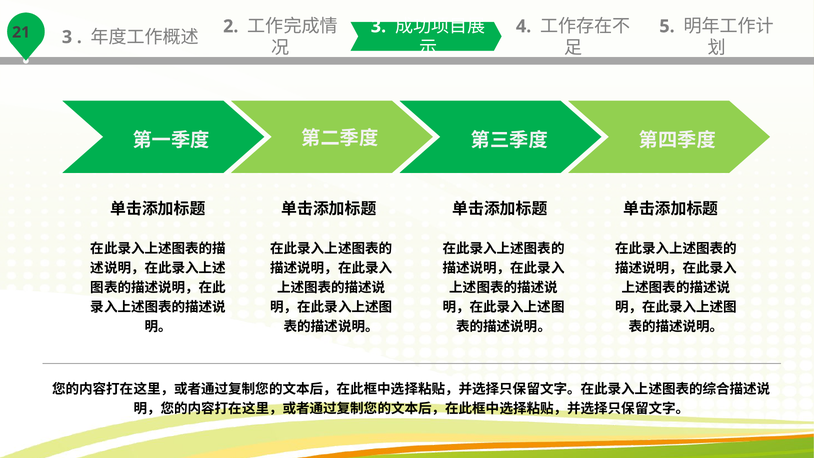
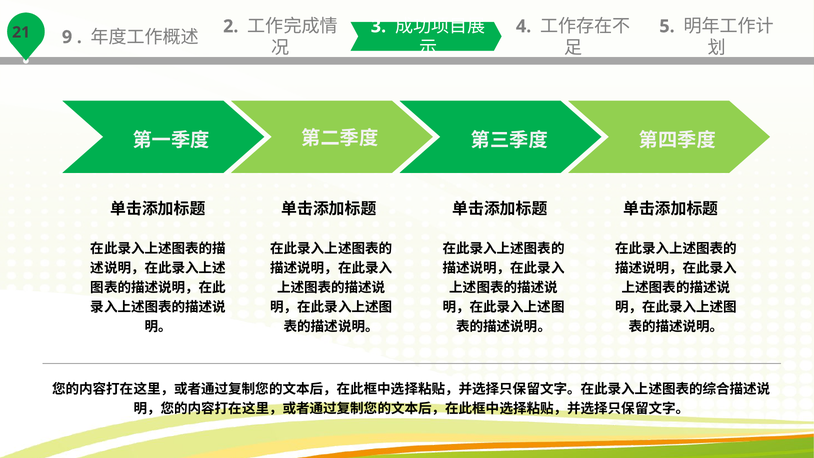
3 at (67, 37): 3 -> 9
